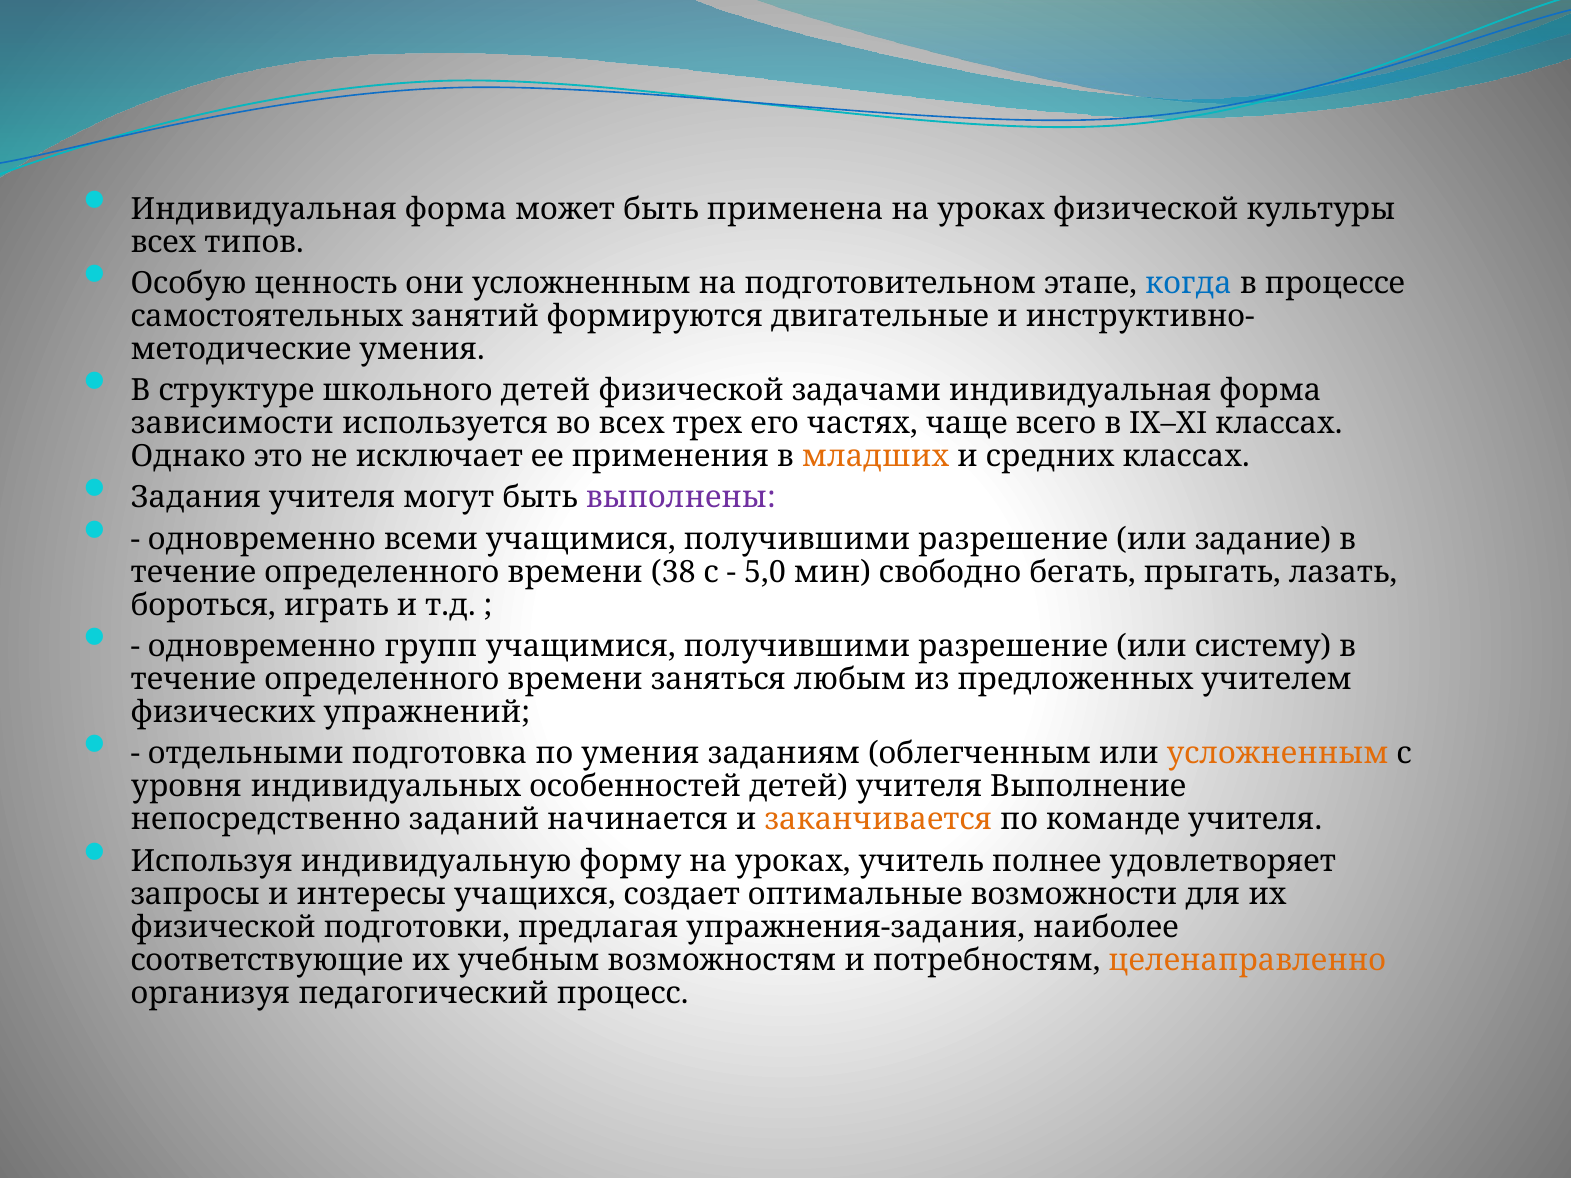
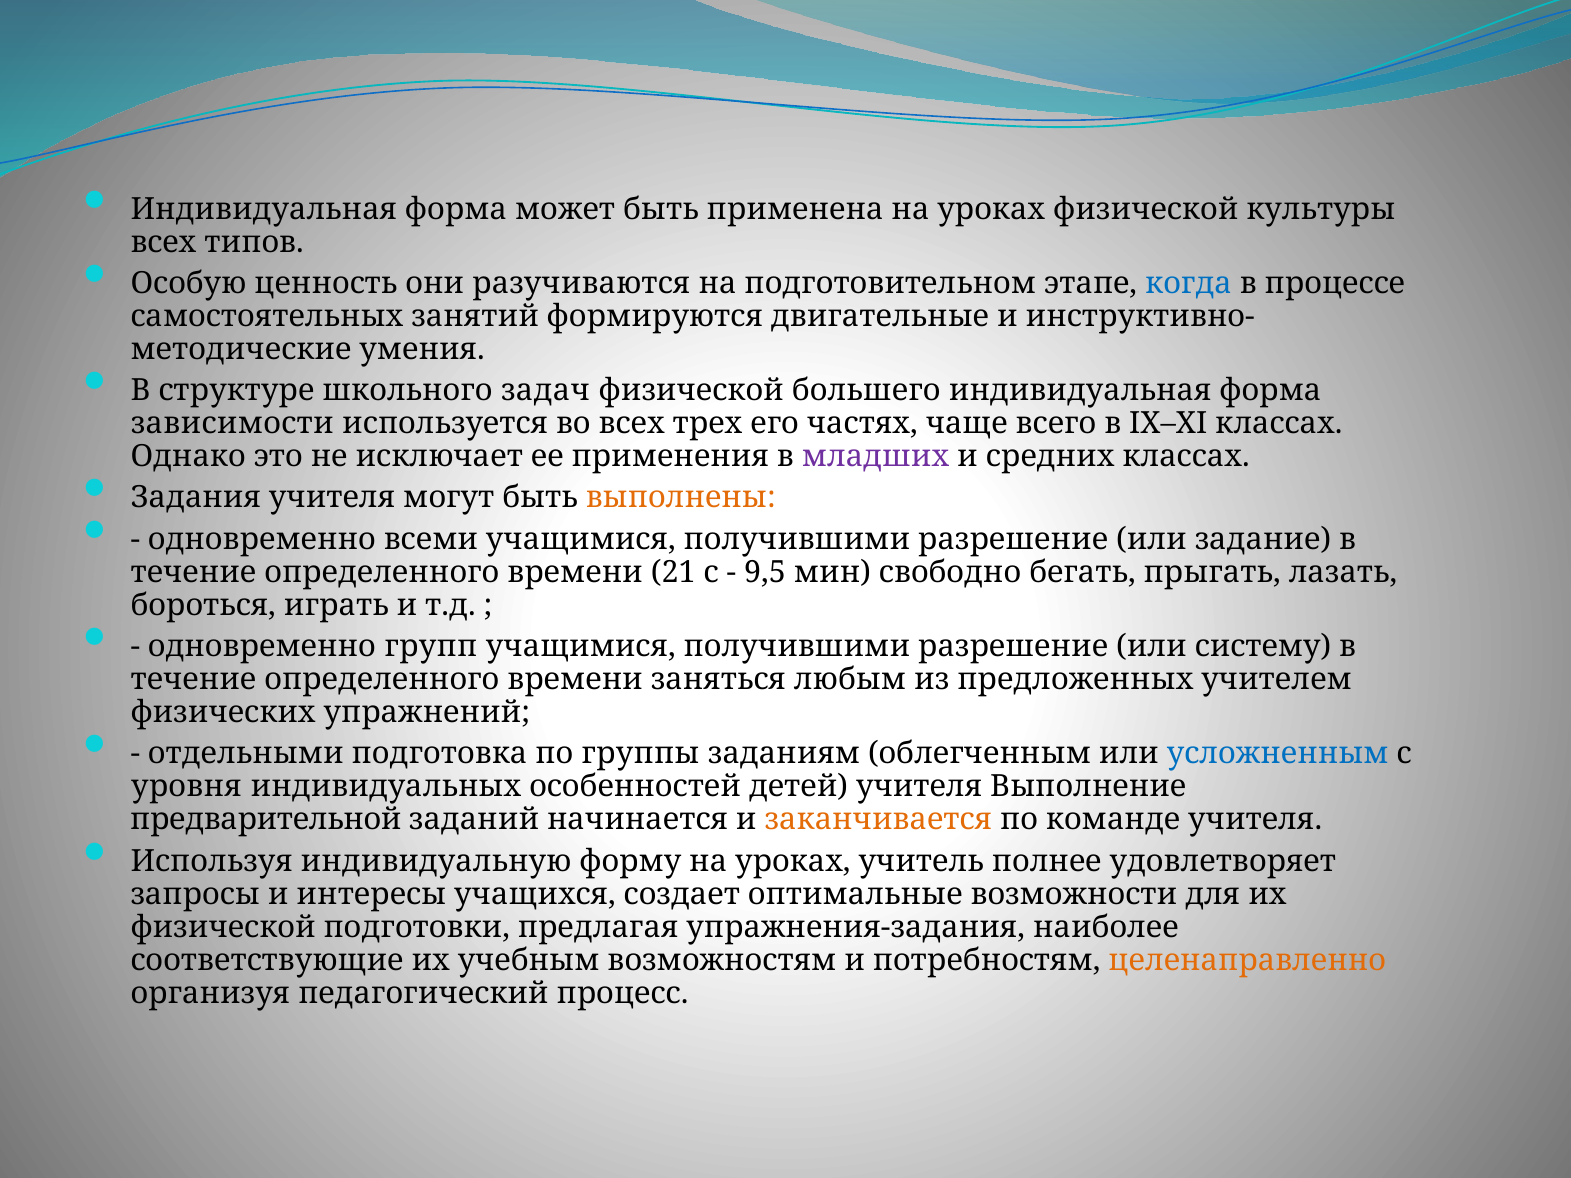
они усложненным: усложненным -> разучиваются
школьного детей: детей -> задач
задачами: задачами -> большего
младших colour: orange -> purple
выполнены colour: purple -> orange
38: 38 -> 21
5,0: 5,0 -> 9,5
по умения: умения -> группы
усложненным at (1278, 754) colour: orange -> blue
непосредственно: непосредственно -> предварительной
